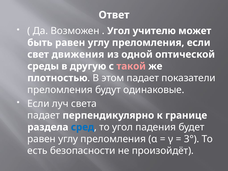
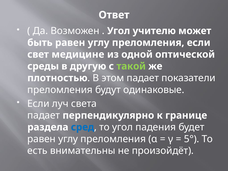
движения: движения -> медицине
такой colour: pink -> light green
3°: 3° -> 5°
безопасности: безопасности -> внимательны
